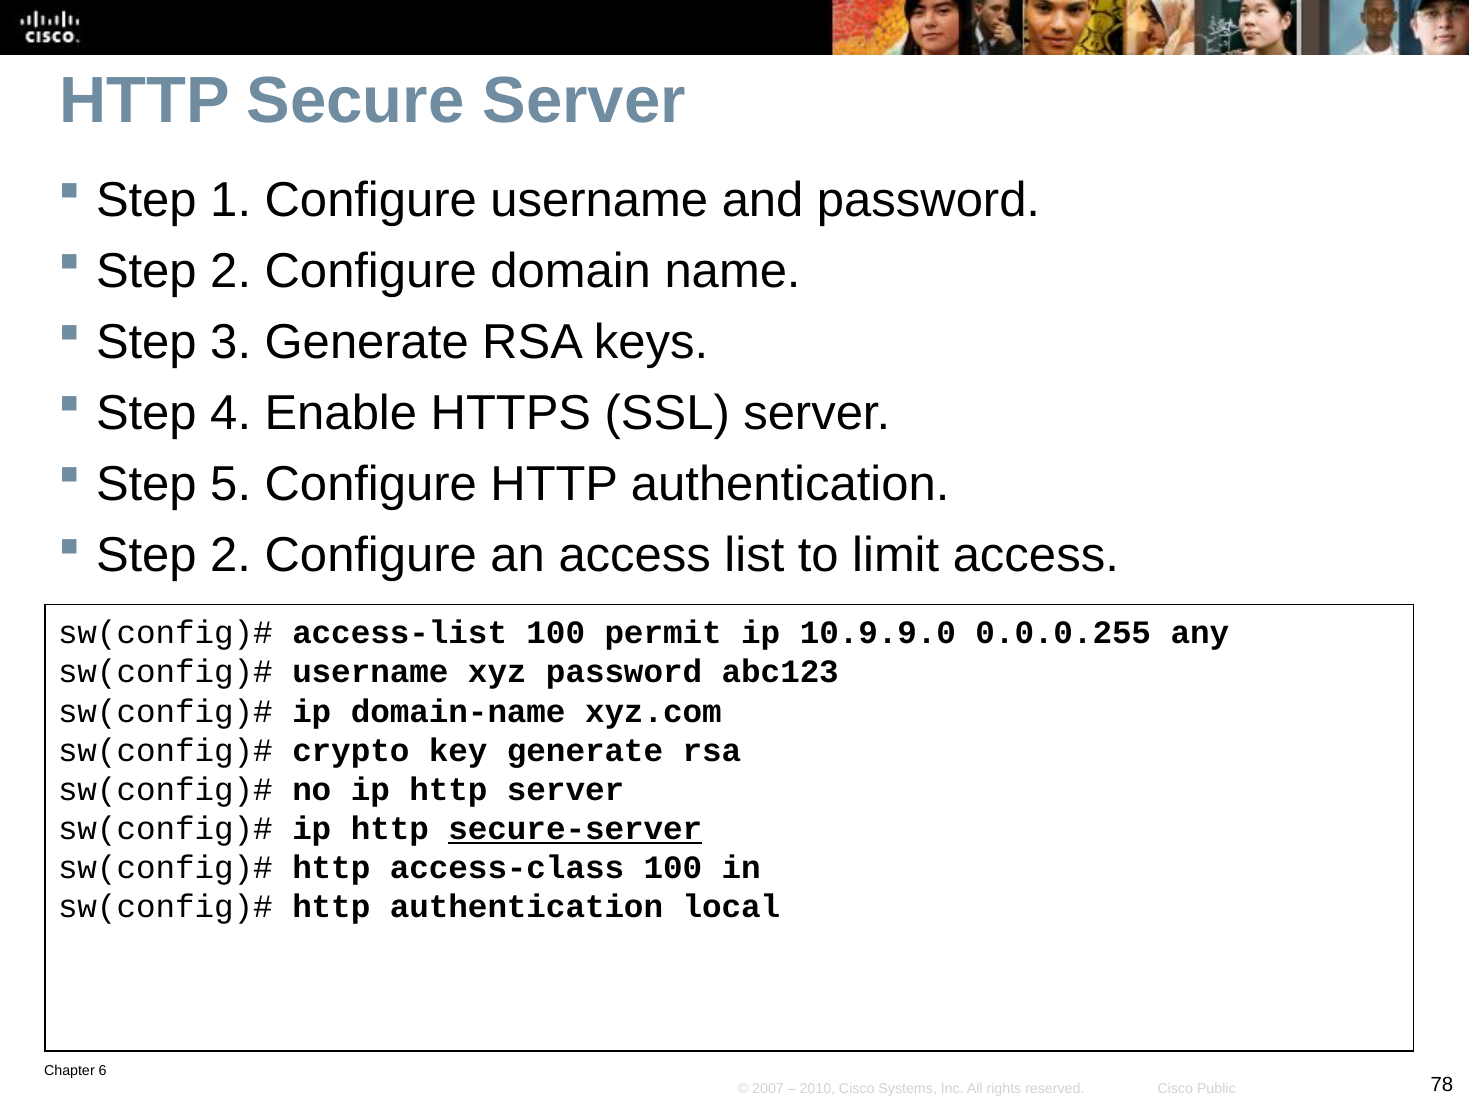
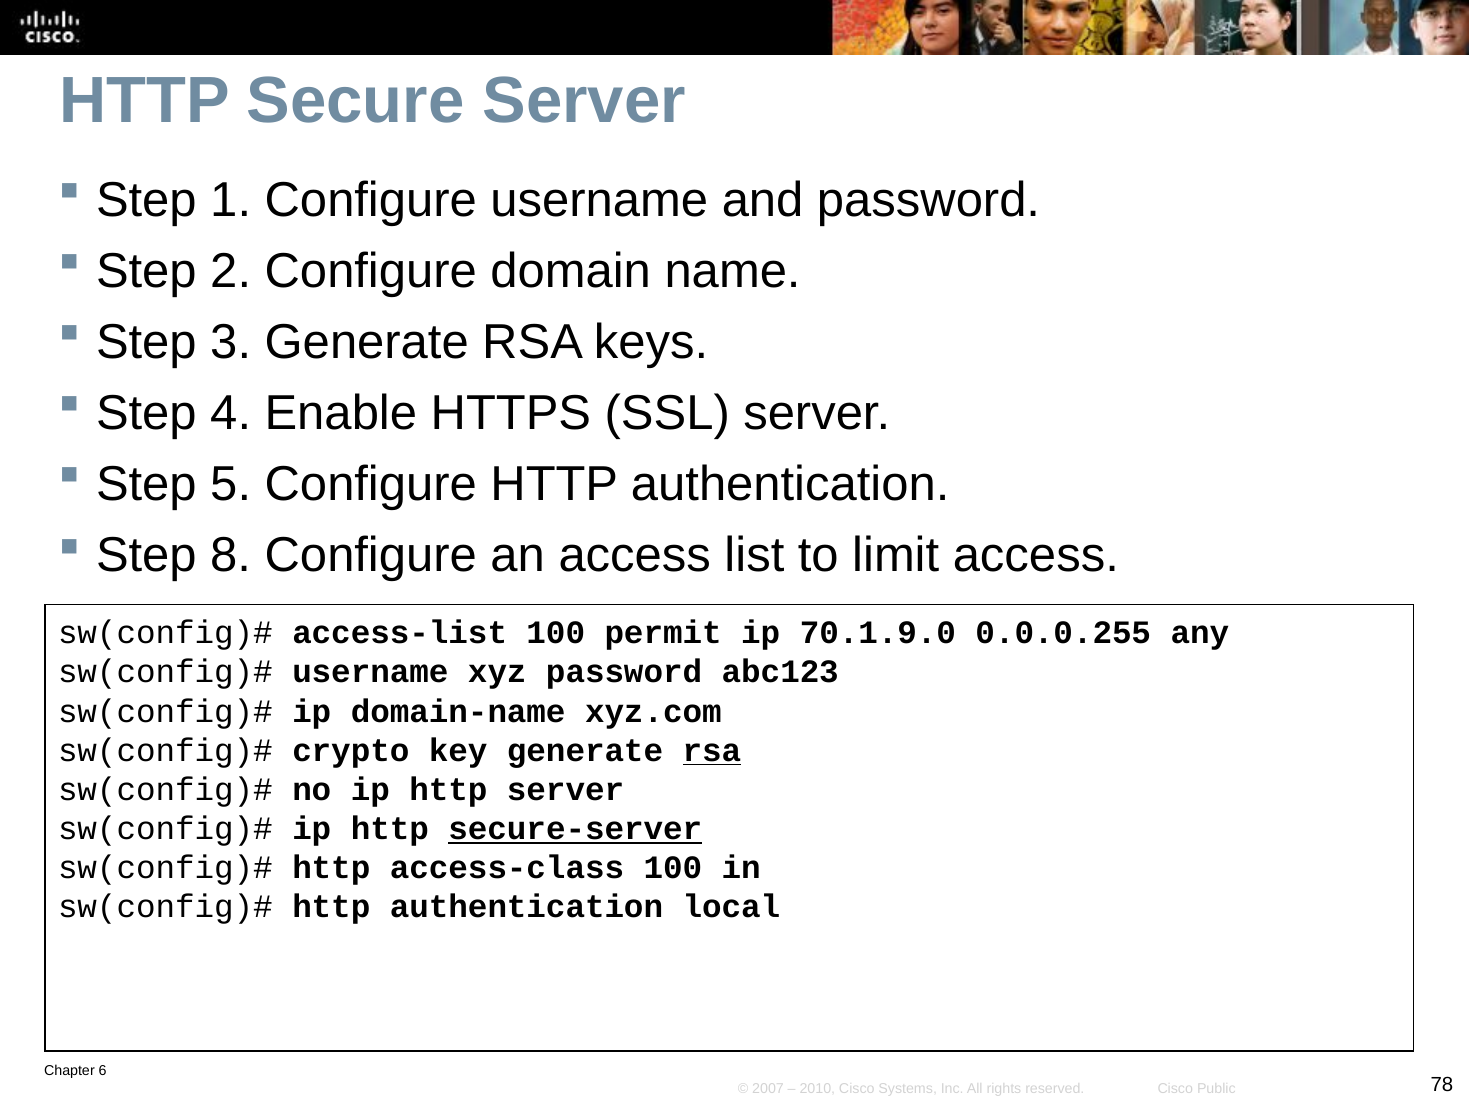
2 at (231, 556): 2 -> 8
10.9.9.0: 10.9.9.0 -> 70.1.9.0
rsa at (712, 750) underline: none -> present
